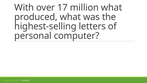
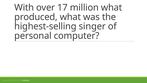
letters: letters -> singer
